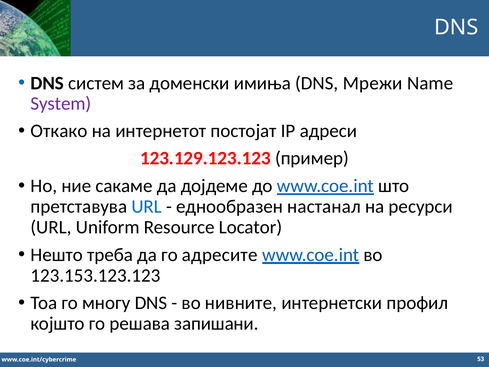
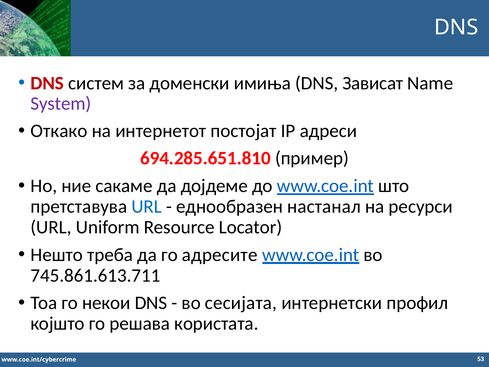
DNS at (47, 83) colour: black -> red
Мрежи: Мрежи -> Зависат
123.129.123.123: 123.129.123.123 -> 694.285.651.810
123.153.123.123: 123.153.123.123 -> 745.861.613.711
многу: многу -> некои
нивните: нивните -> сесијата
запишани: запишани -> користата
